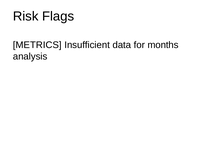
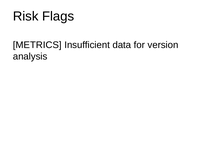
months: months -> version
